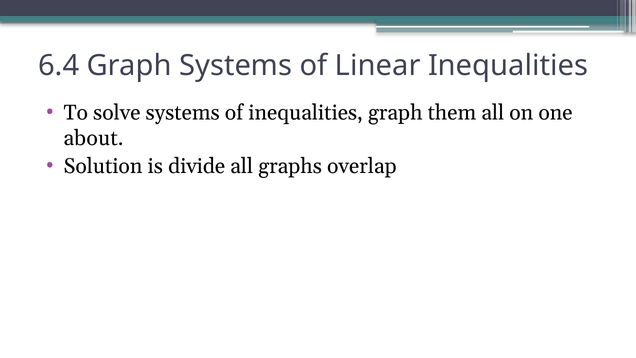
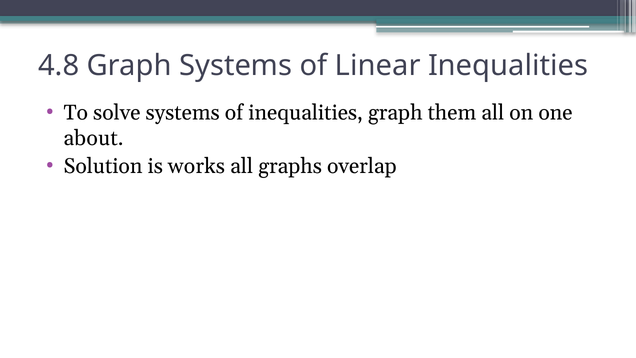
6.4: 6.4 -> 4.8
divide: divide -> works
